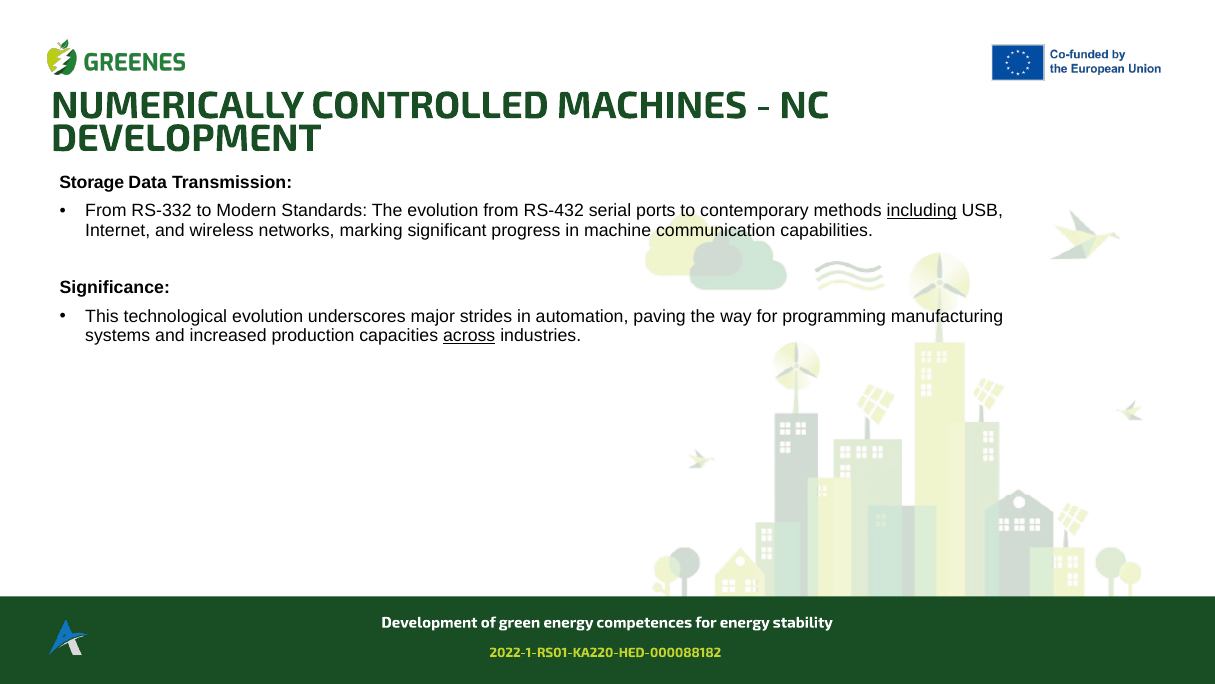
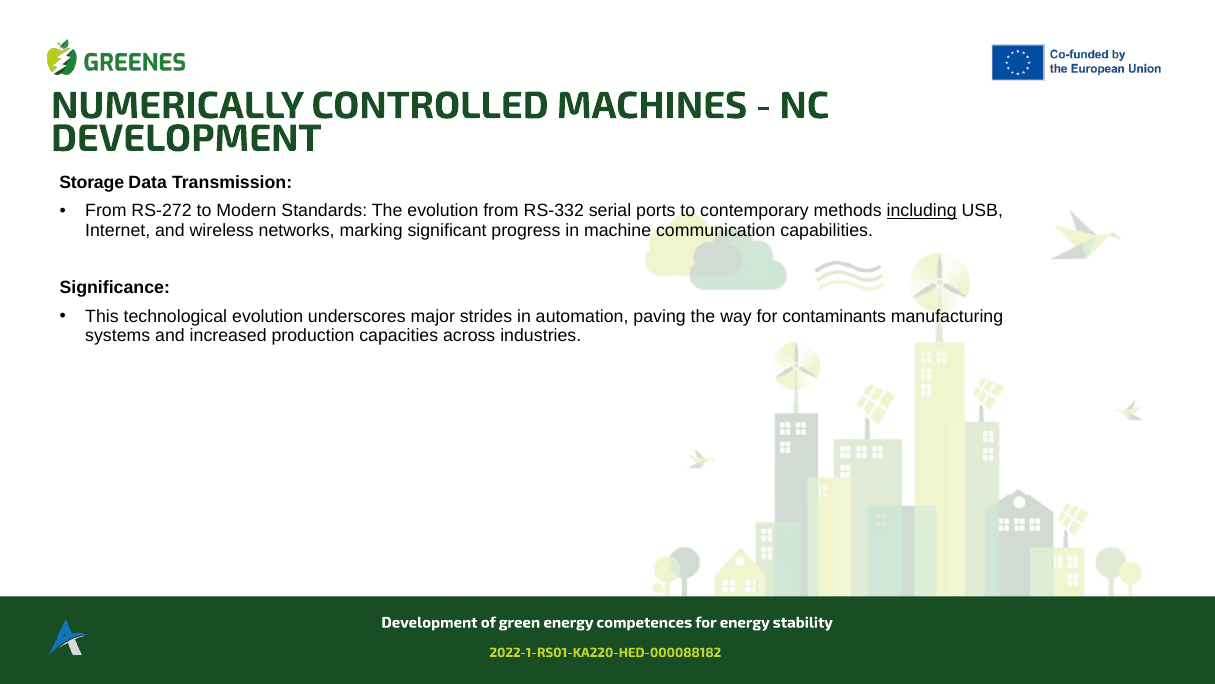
RS-332: RS-332 -> RS-272
RS-432: RS-432 -> RS-332
programming: programming -> contaminants
across underline: present -> none
